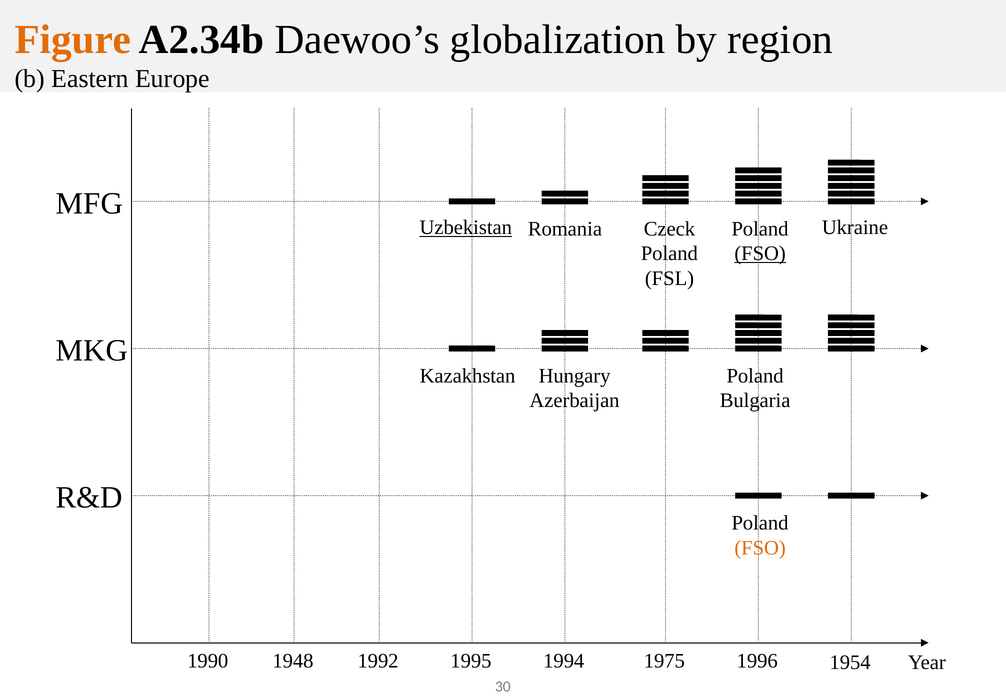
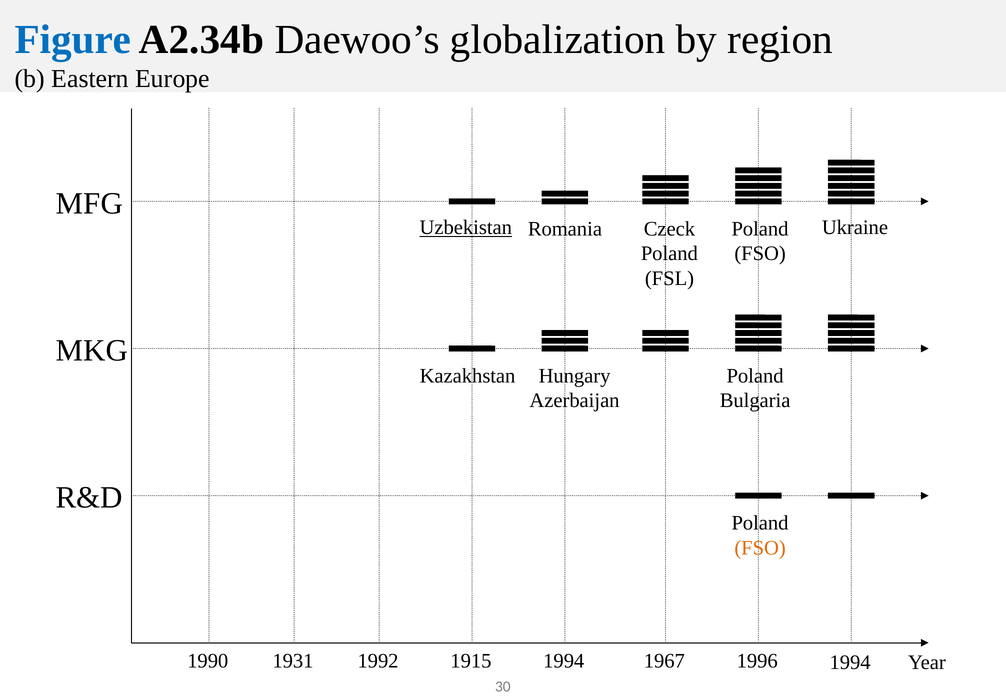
Figure colour: orange -> blue
FSO at (760, 253) underline: present -> none
1948: 1948 -> 1931
1995: 1995 -> 1915
1975: 1975 -> 1967
1954 at (850, 662): 1954 -> 1994
